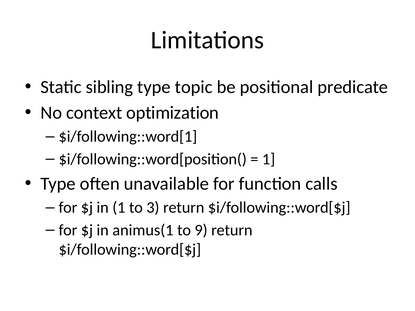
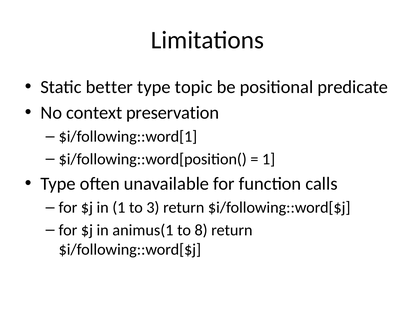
sibling: sibling -> better
optimization: optimization -> preservation
9: 9 -> 8
